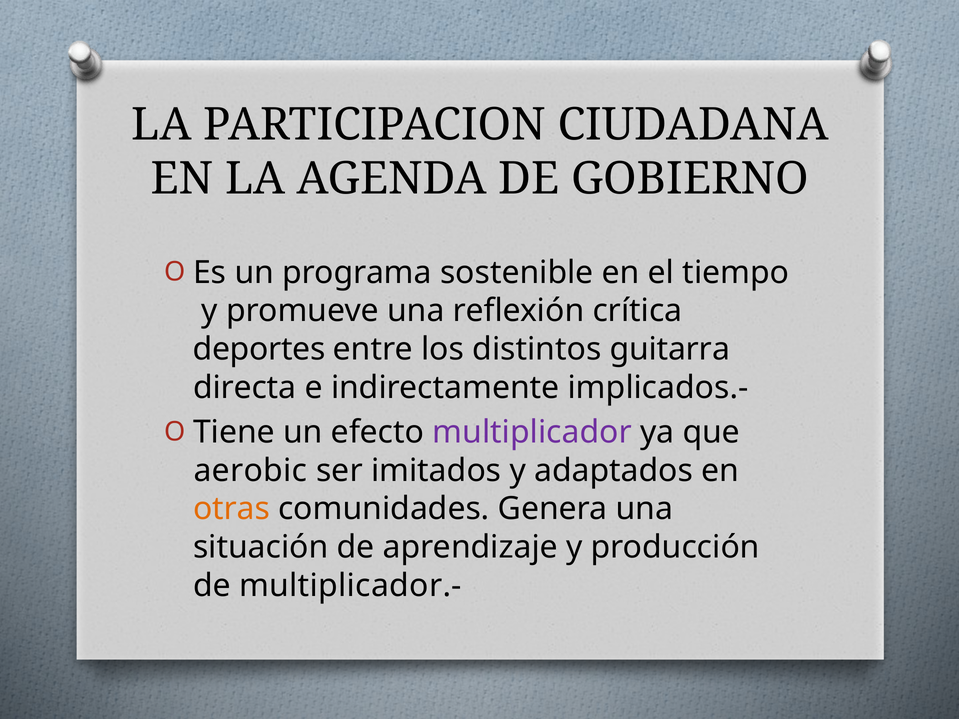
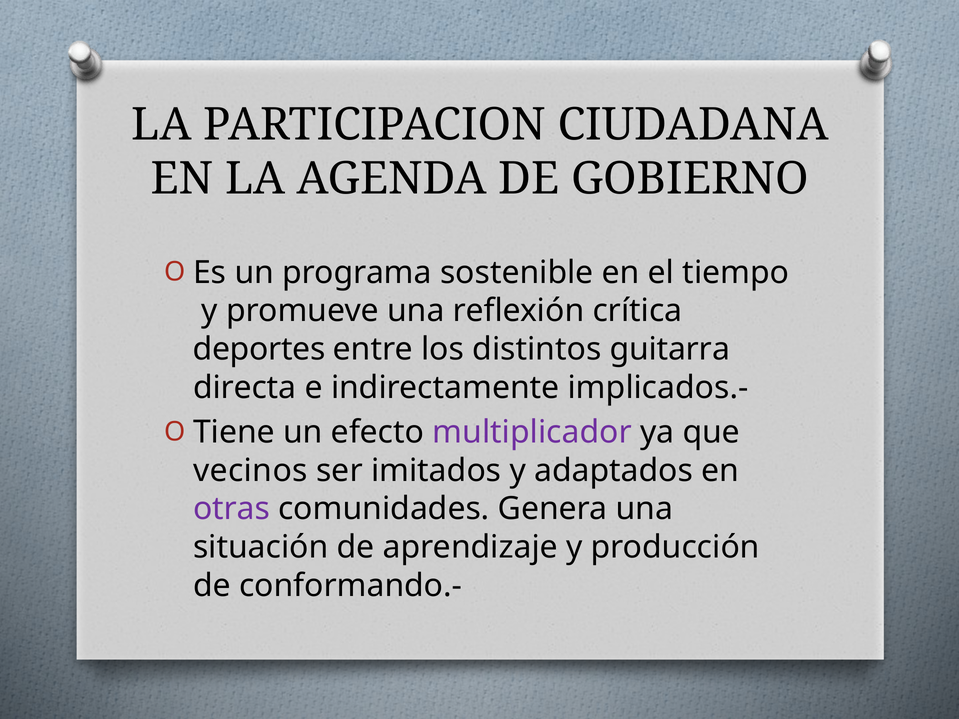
aerobic: aerobic -> vecinos
otras colour: orange -> purple
multiplicador.-: multiplicador.- -> conformando.-
